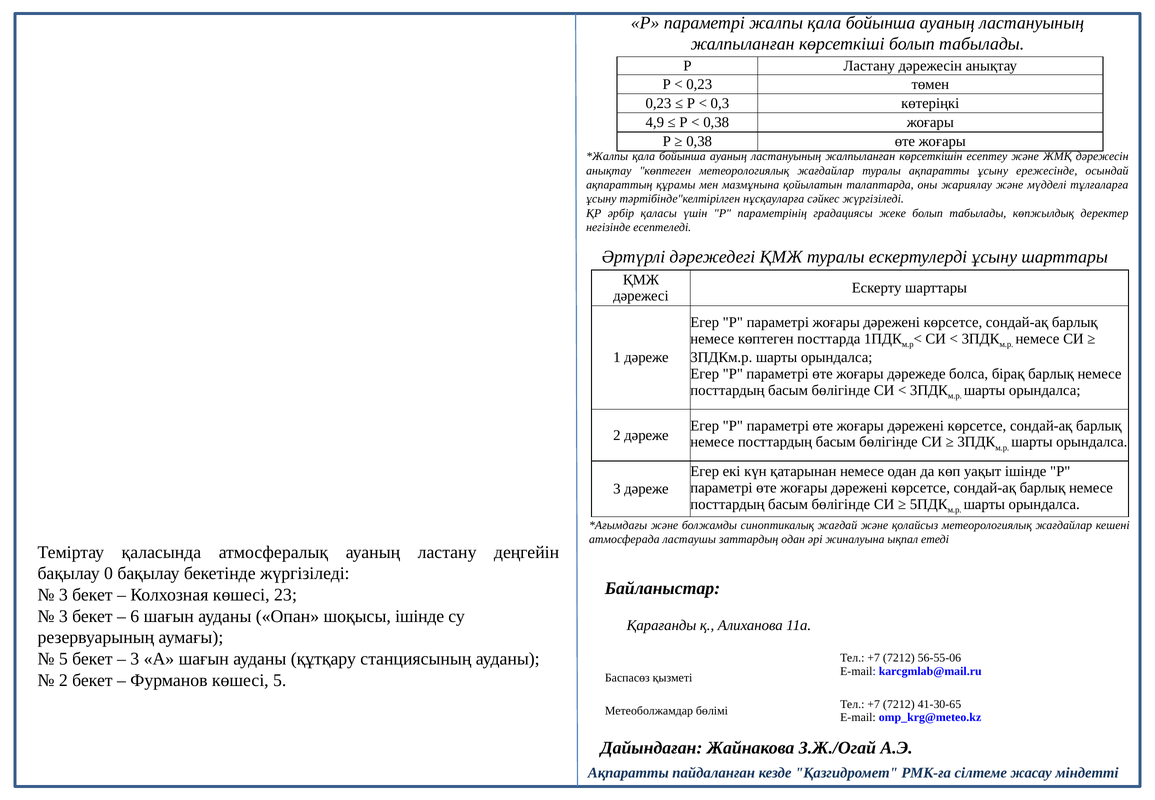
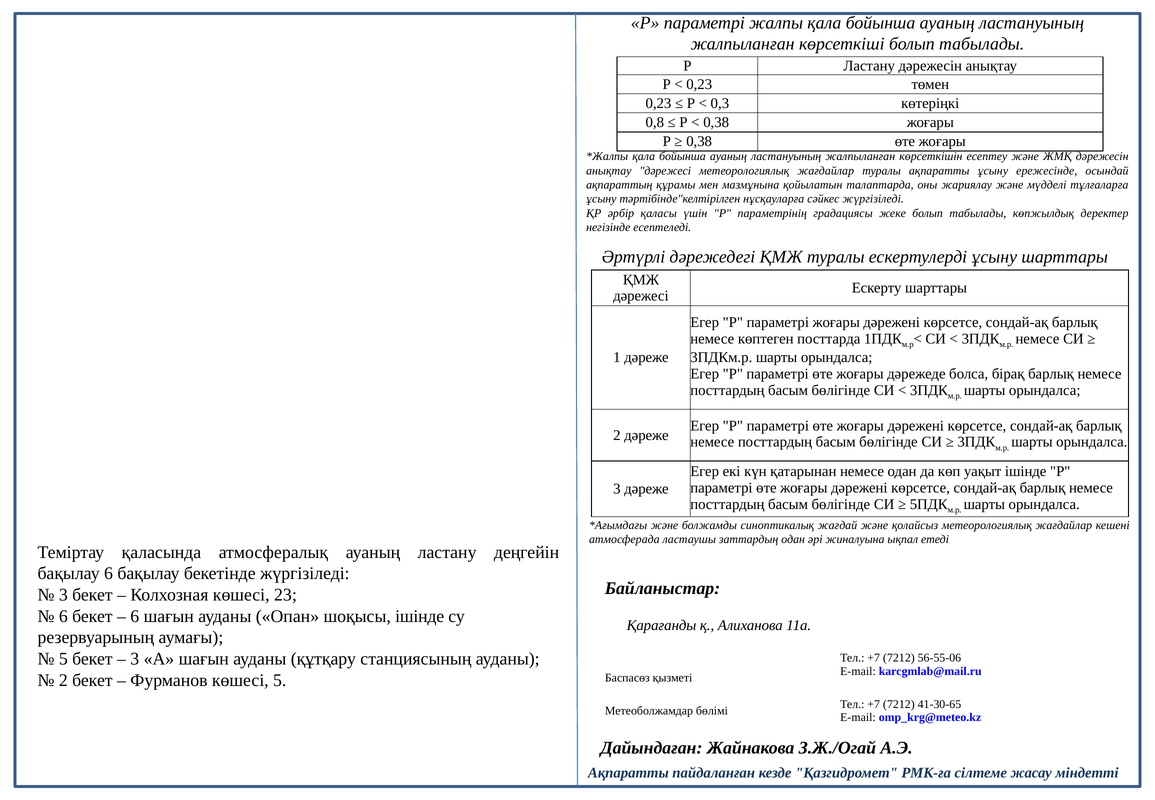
4,9: 4,9 -> 0,8
анықтау көптеген: көптеген -> дәрежесі
бақылау 0: 0 -> 6
3 at (63, 616): 3 -> 6
